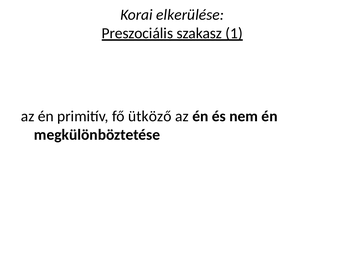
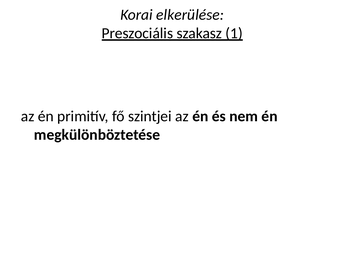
ütköző: ütköző -> szintjei
